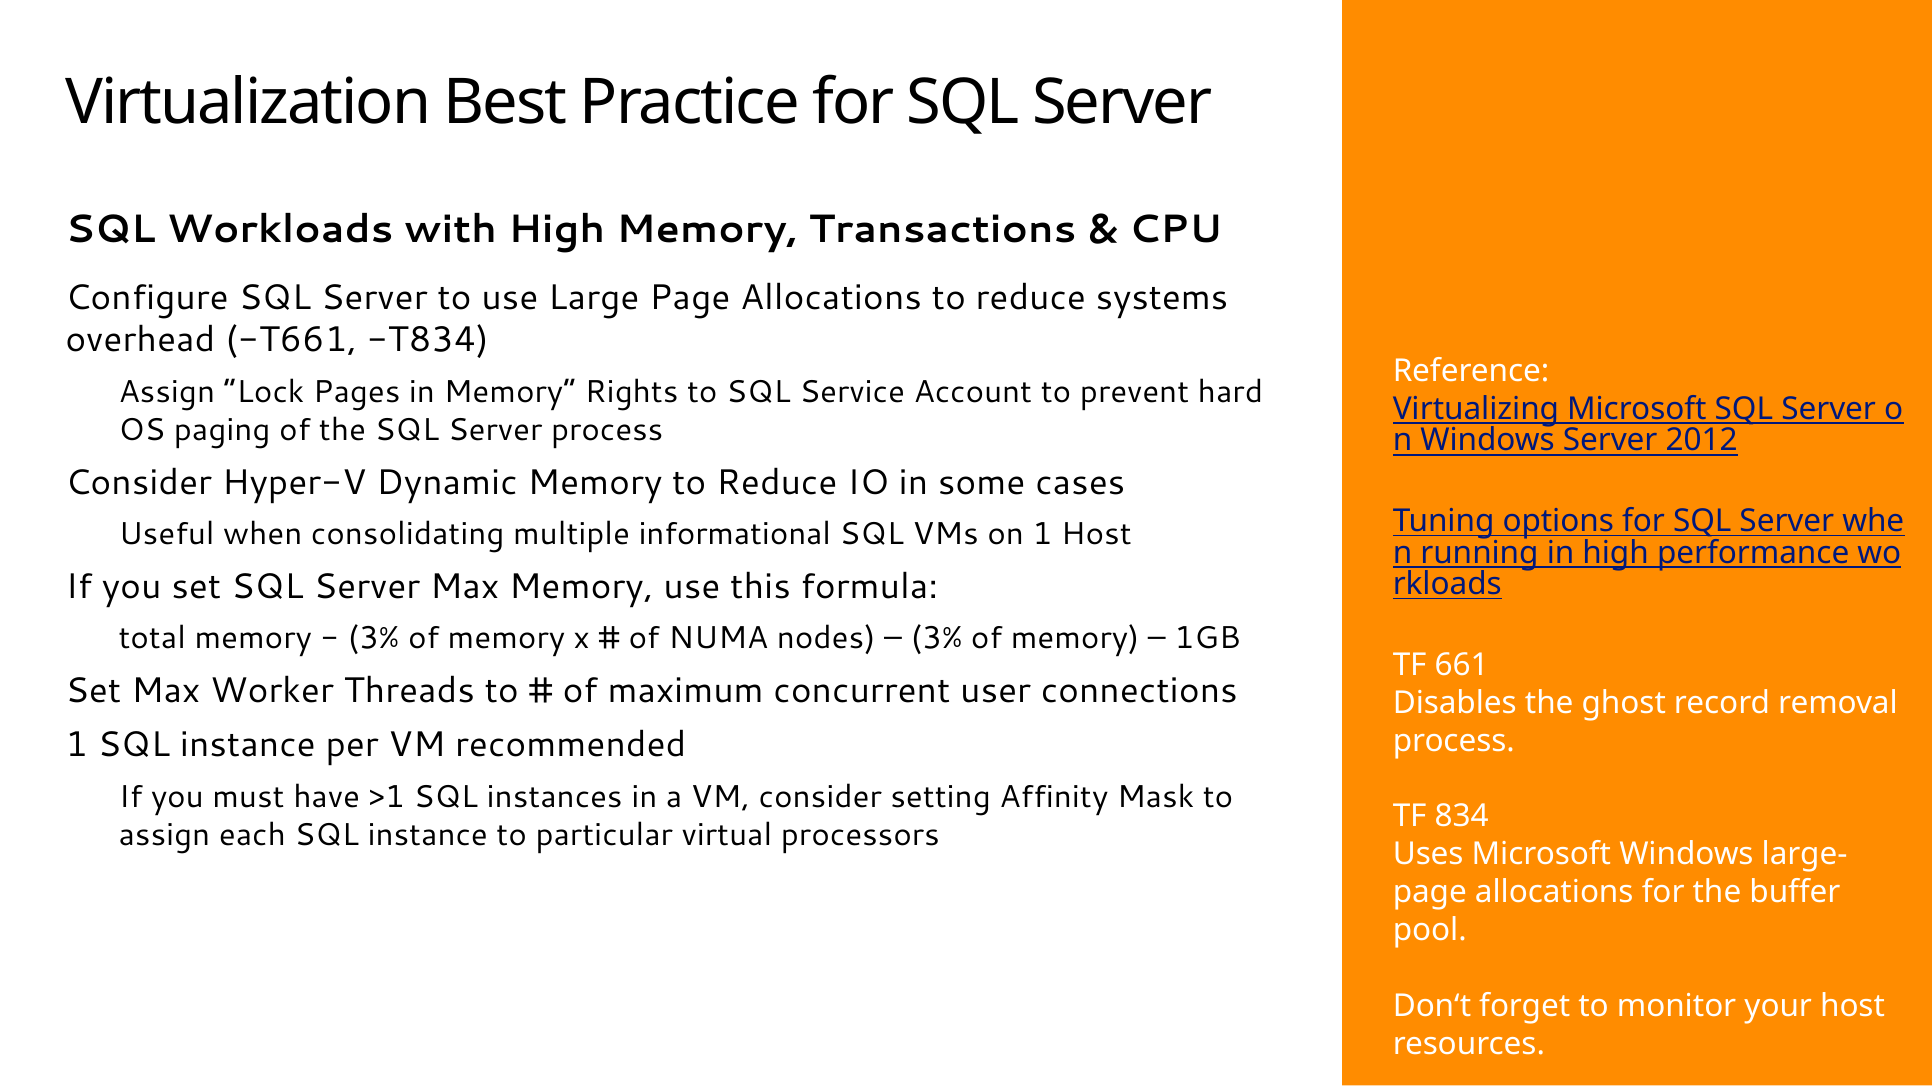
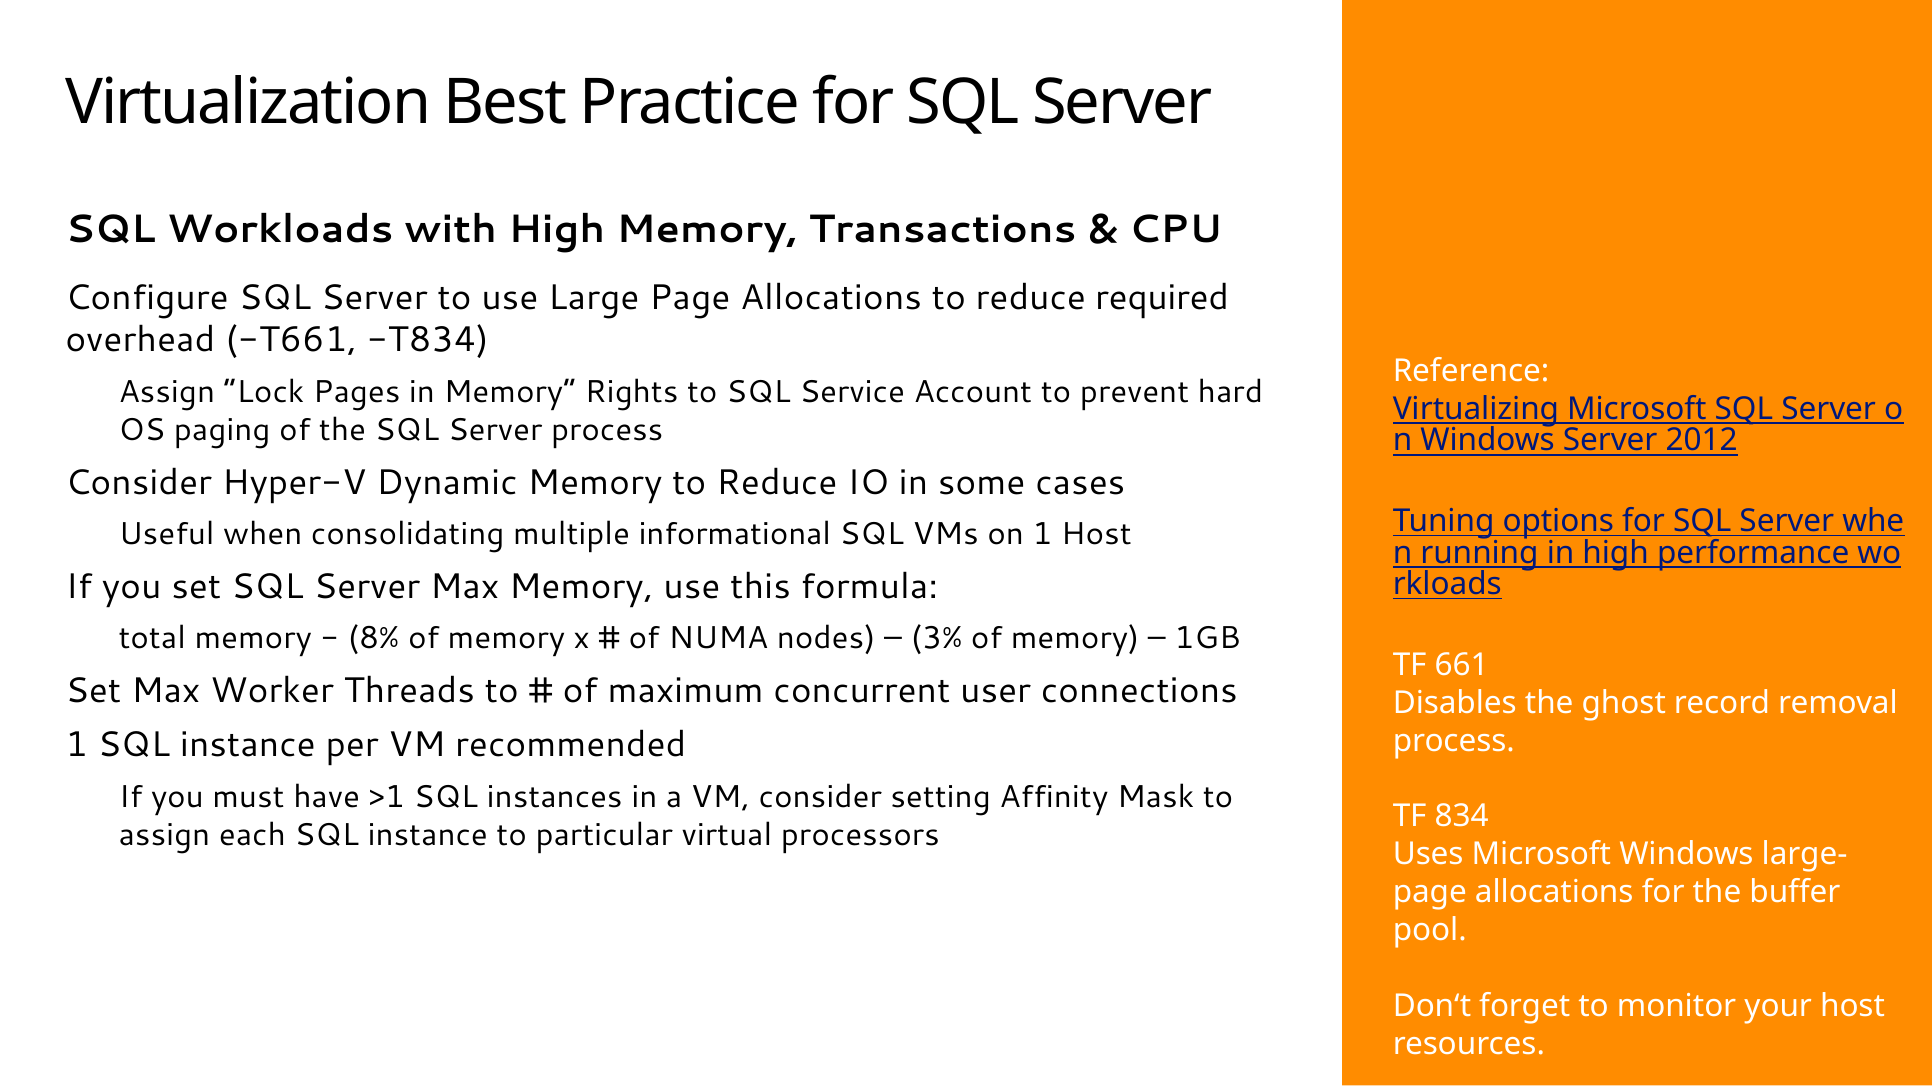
systems: systems -> required
3% at (374, 638): 3% -> 8%
